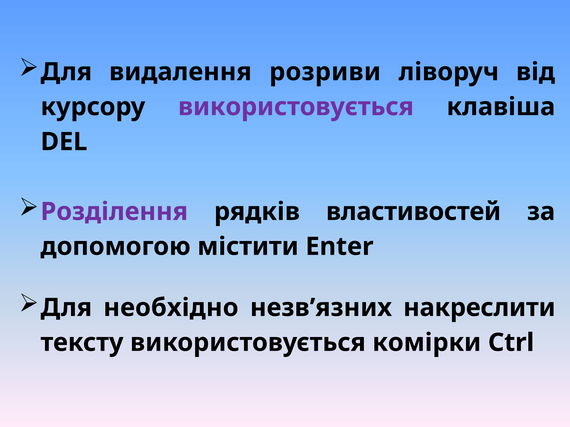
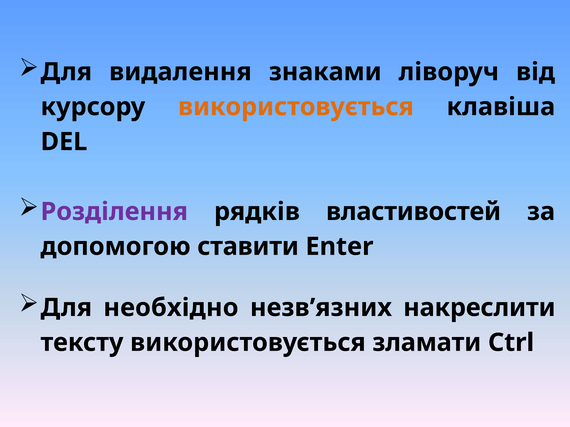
розриви: розриви -> знаками
використовується at (296, 107) colour: purple -> orange
містити: містити -> ставити
комірки: комірки -> зламати
